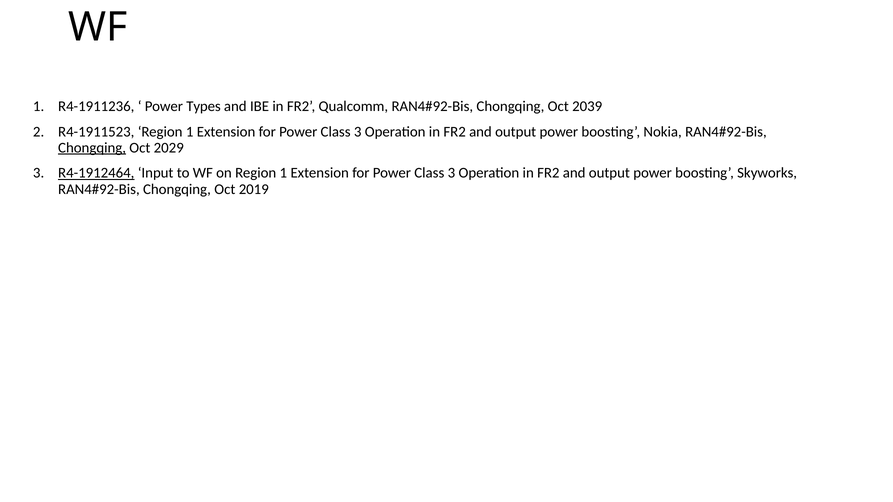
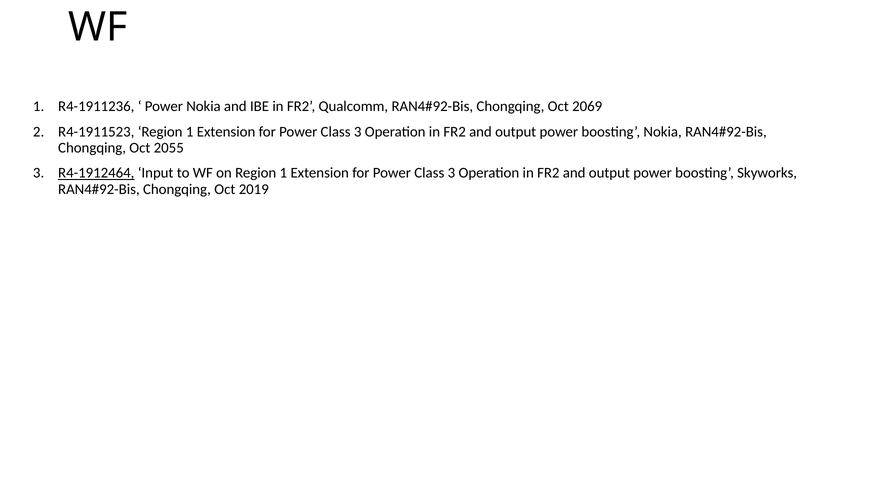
Power Types: Types -> Nokia
2039: 2039 -> 2069
Chongqing at (92, 148) underline: present -> none
2029: 2029 -> 2055
